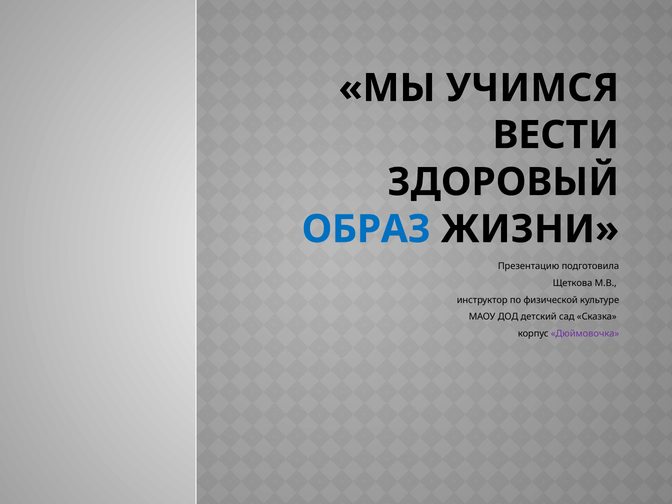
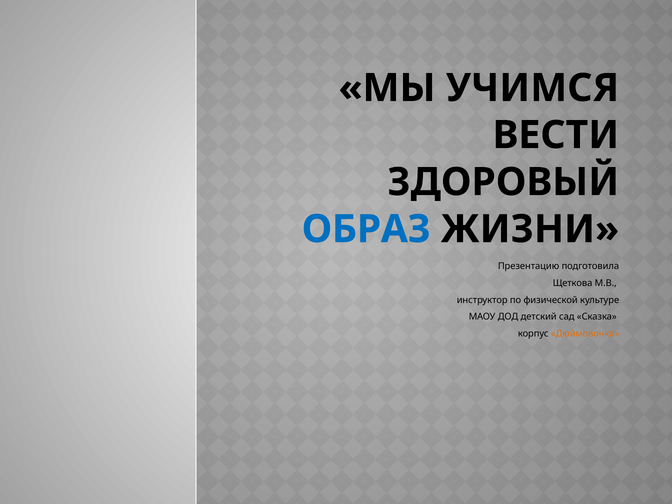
Дюймовочка colour: purple -> orange
